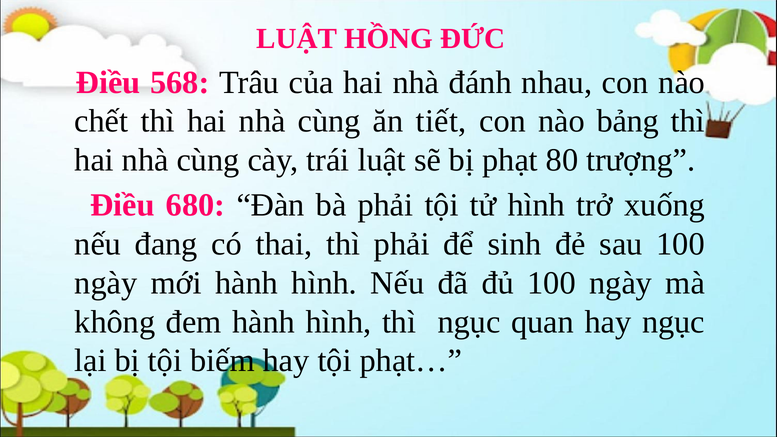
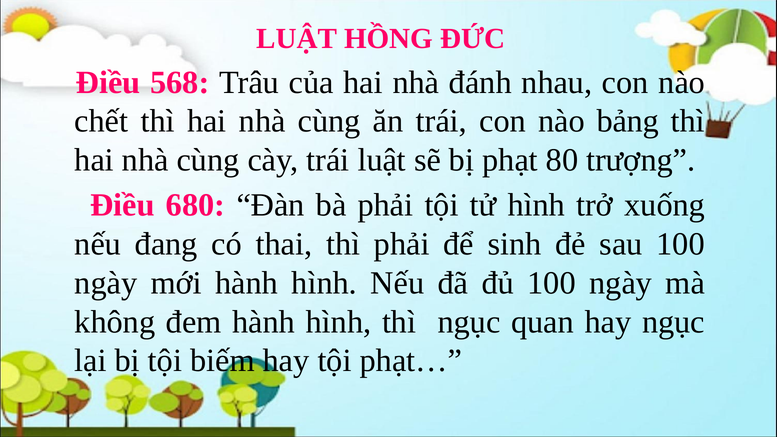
ăn tiết: tiết -> trái
